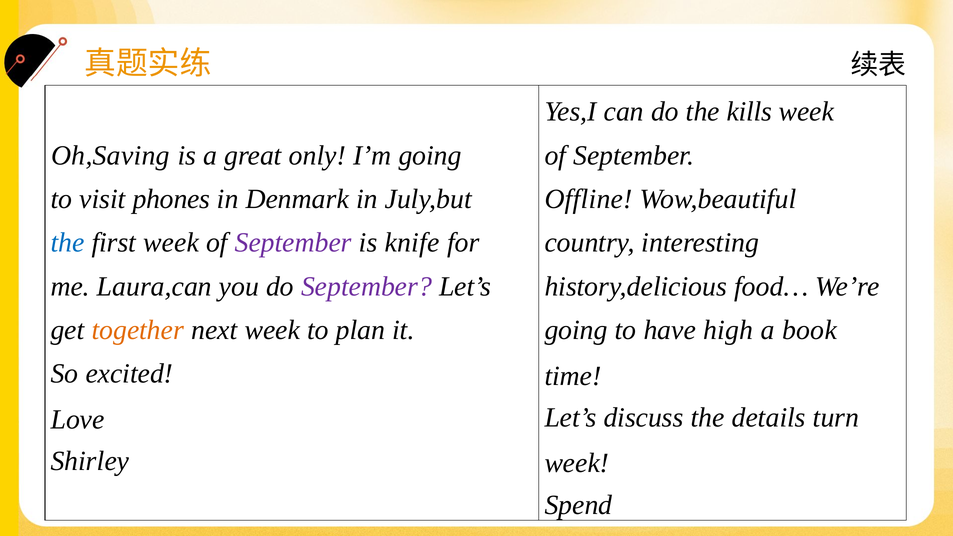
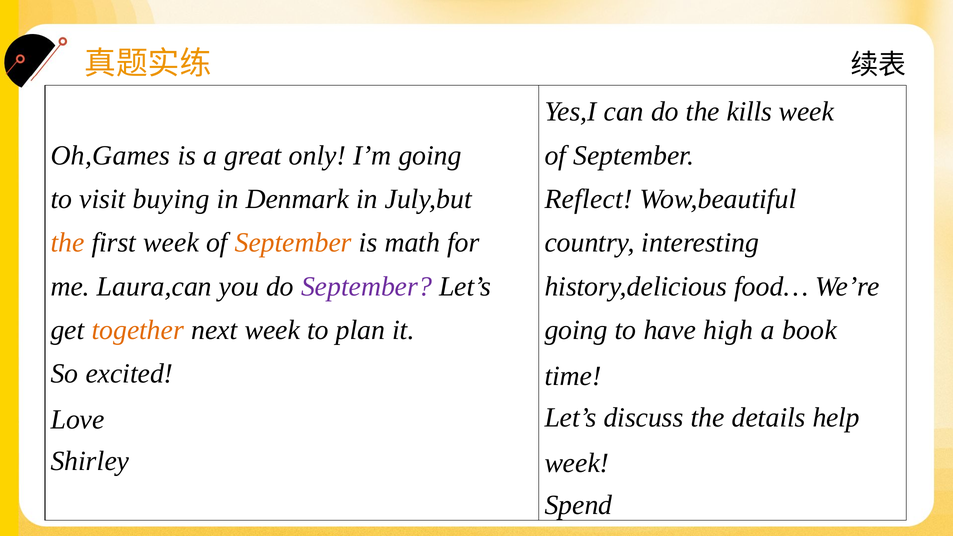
Oh,Saving: Oh,Saving -> Oh,Games
phones: phones -> buying
Offline: Offline -> Reflect
the at (68, 243) colour: blue -> orange
September at (293, 243) colour: purple -> orange
knife: knife -> math
turn: turn -> help
